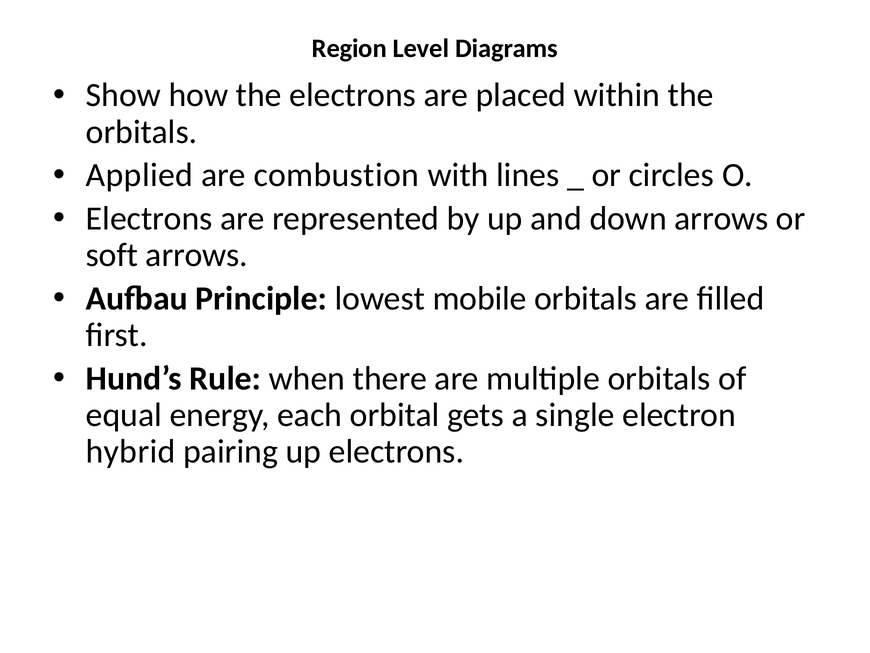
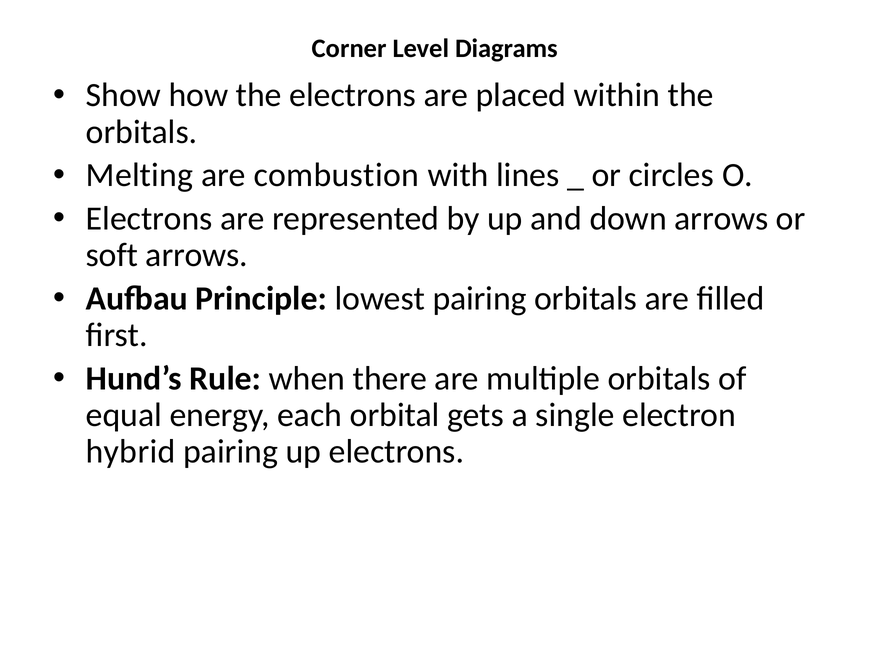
Region: Region -> Corner
Applied: Applied -> Melting
lowest mobile: mobile -> pairing
